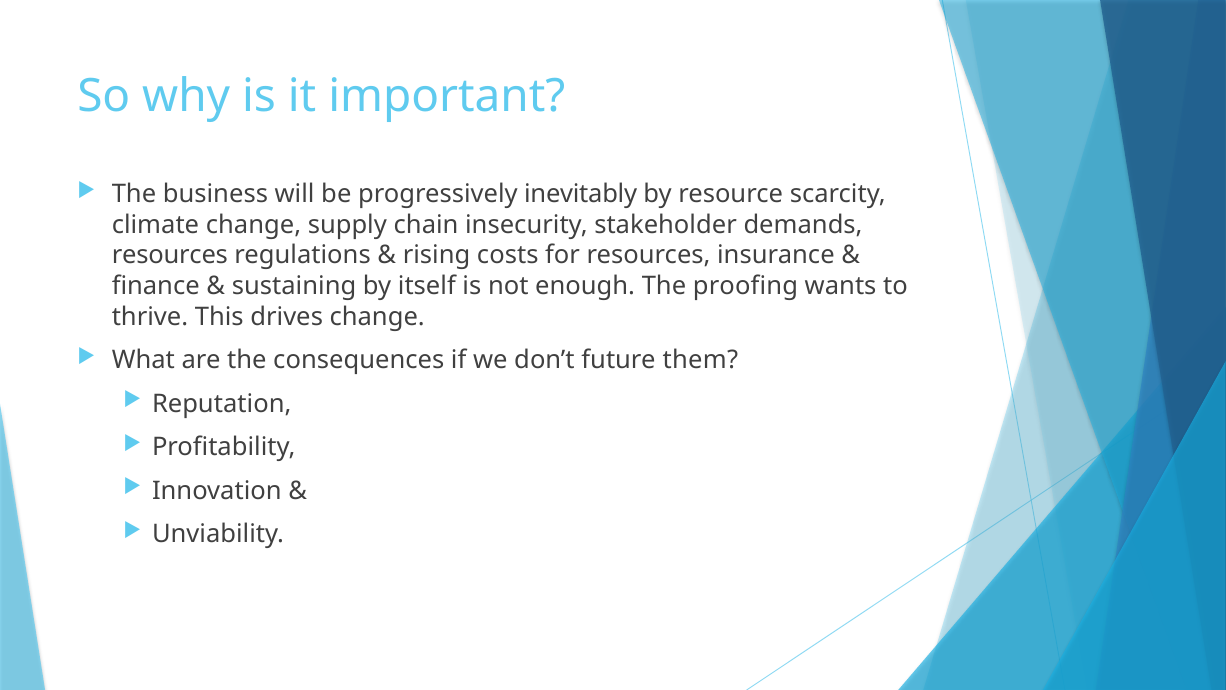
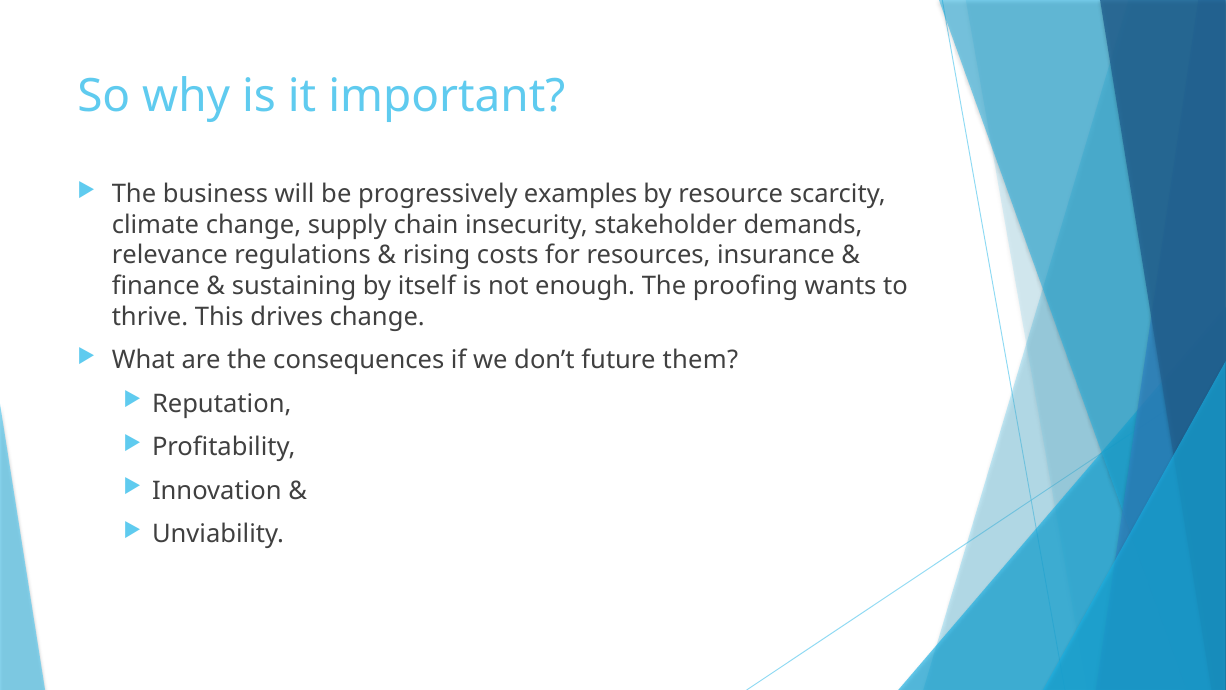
inevitably: inevitably -> examples
resources at (170, 255): resources -> relevance
